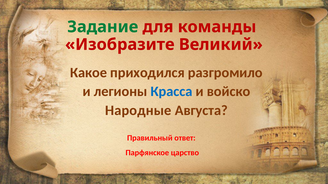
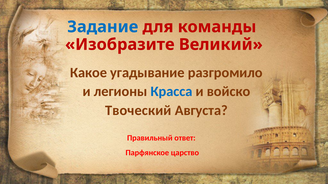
Задание colour: green -> blue
приходился: приходился -> угадывание
Народные: Народные -> Твоческий
